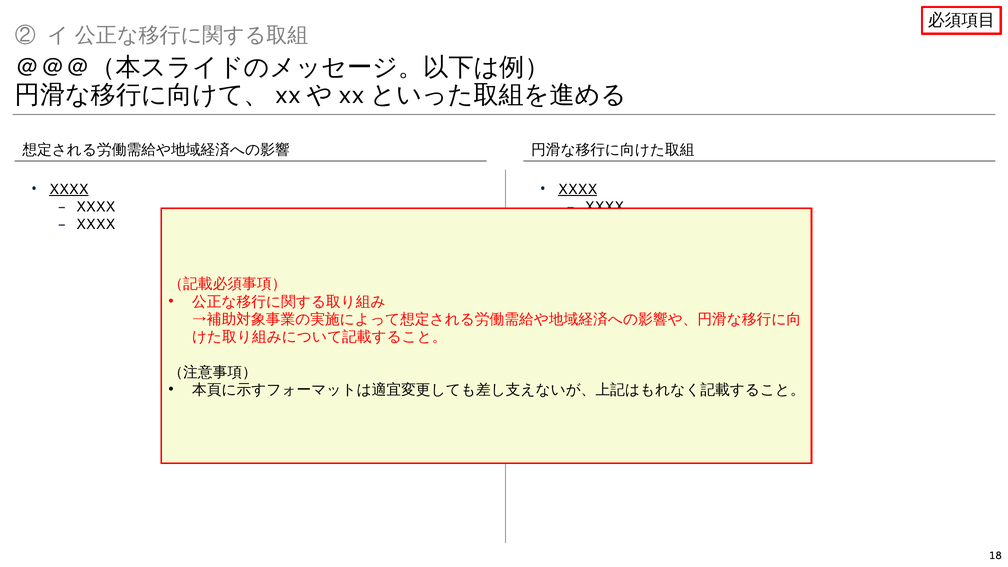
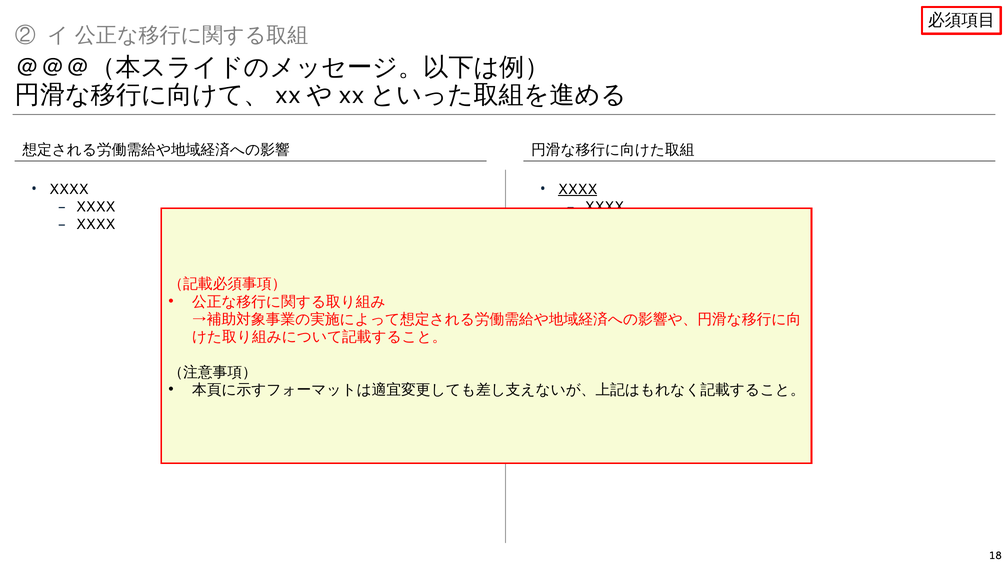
XXXX at (69, 189) underline: present -> none
